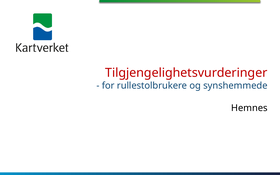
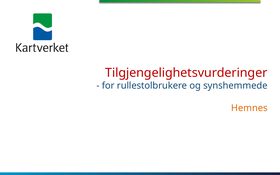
Hemnes colour: black -> orange
